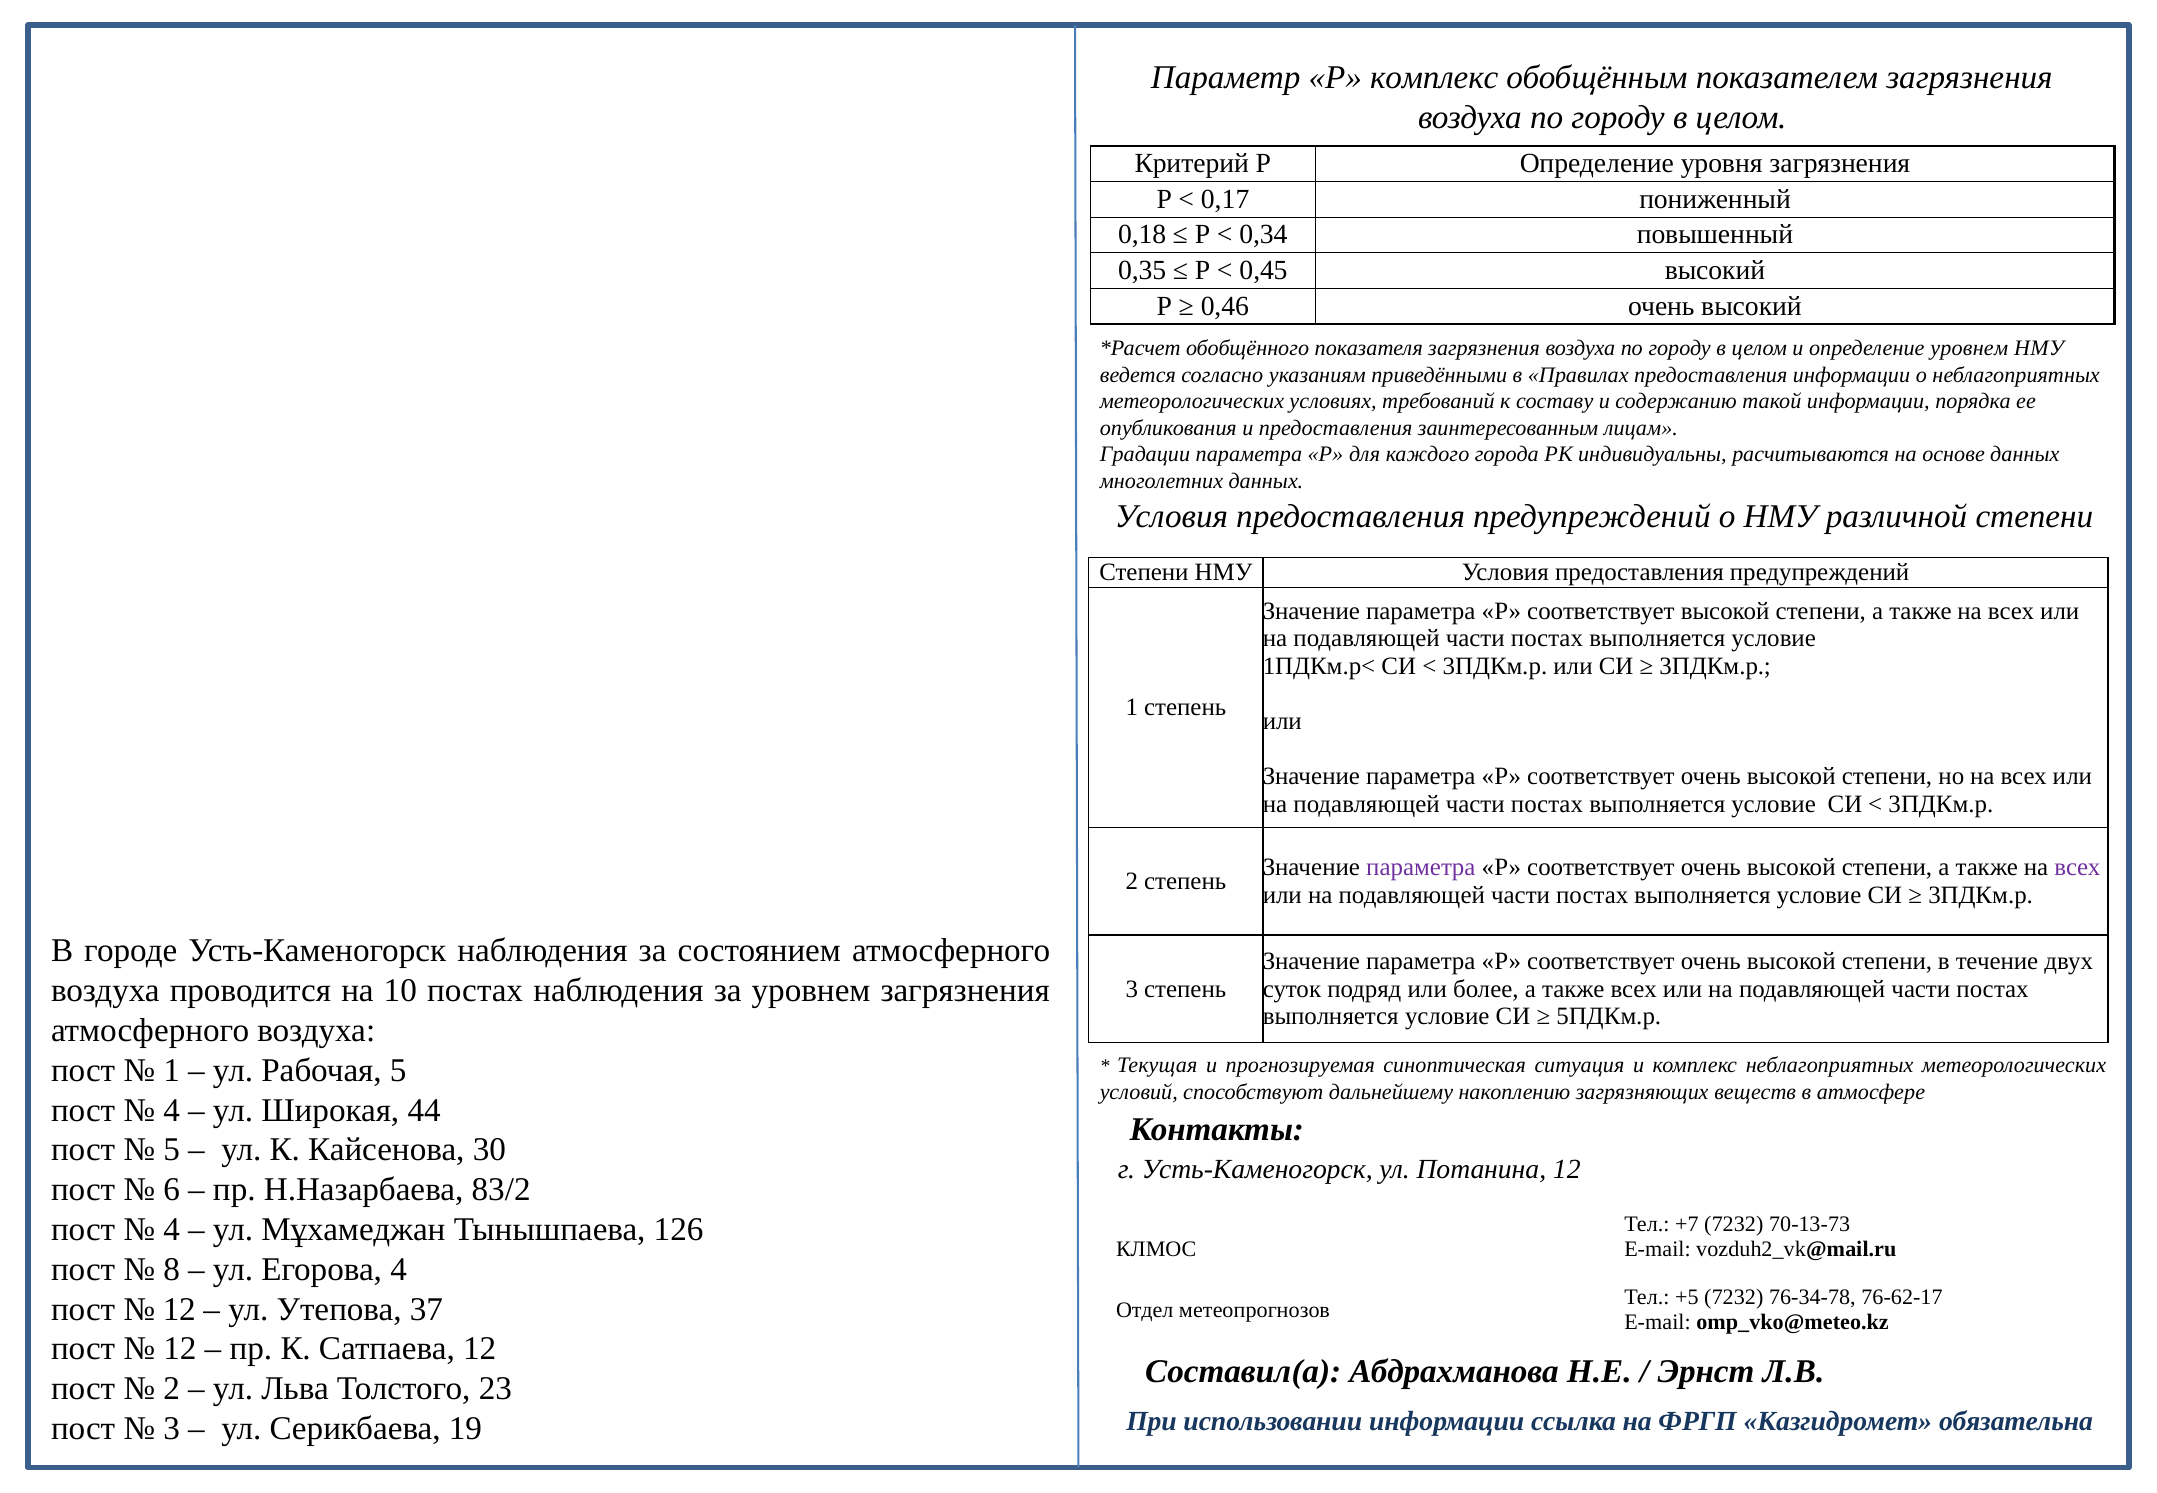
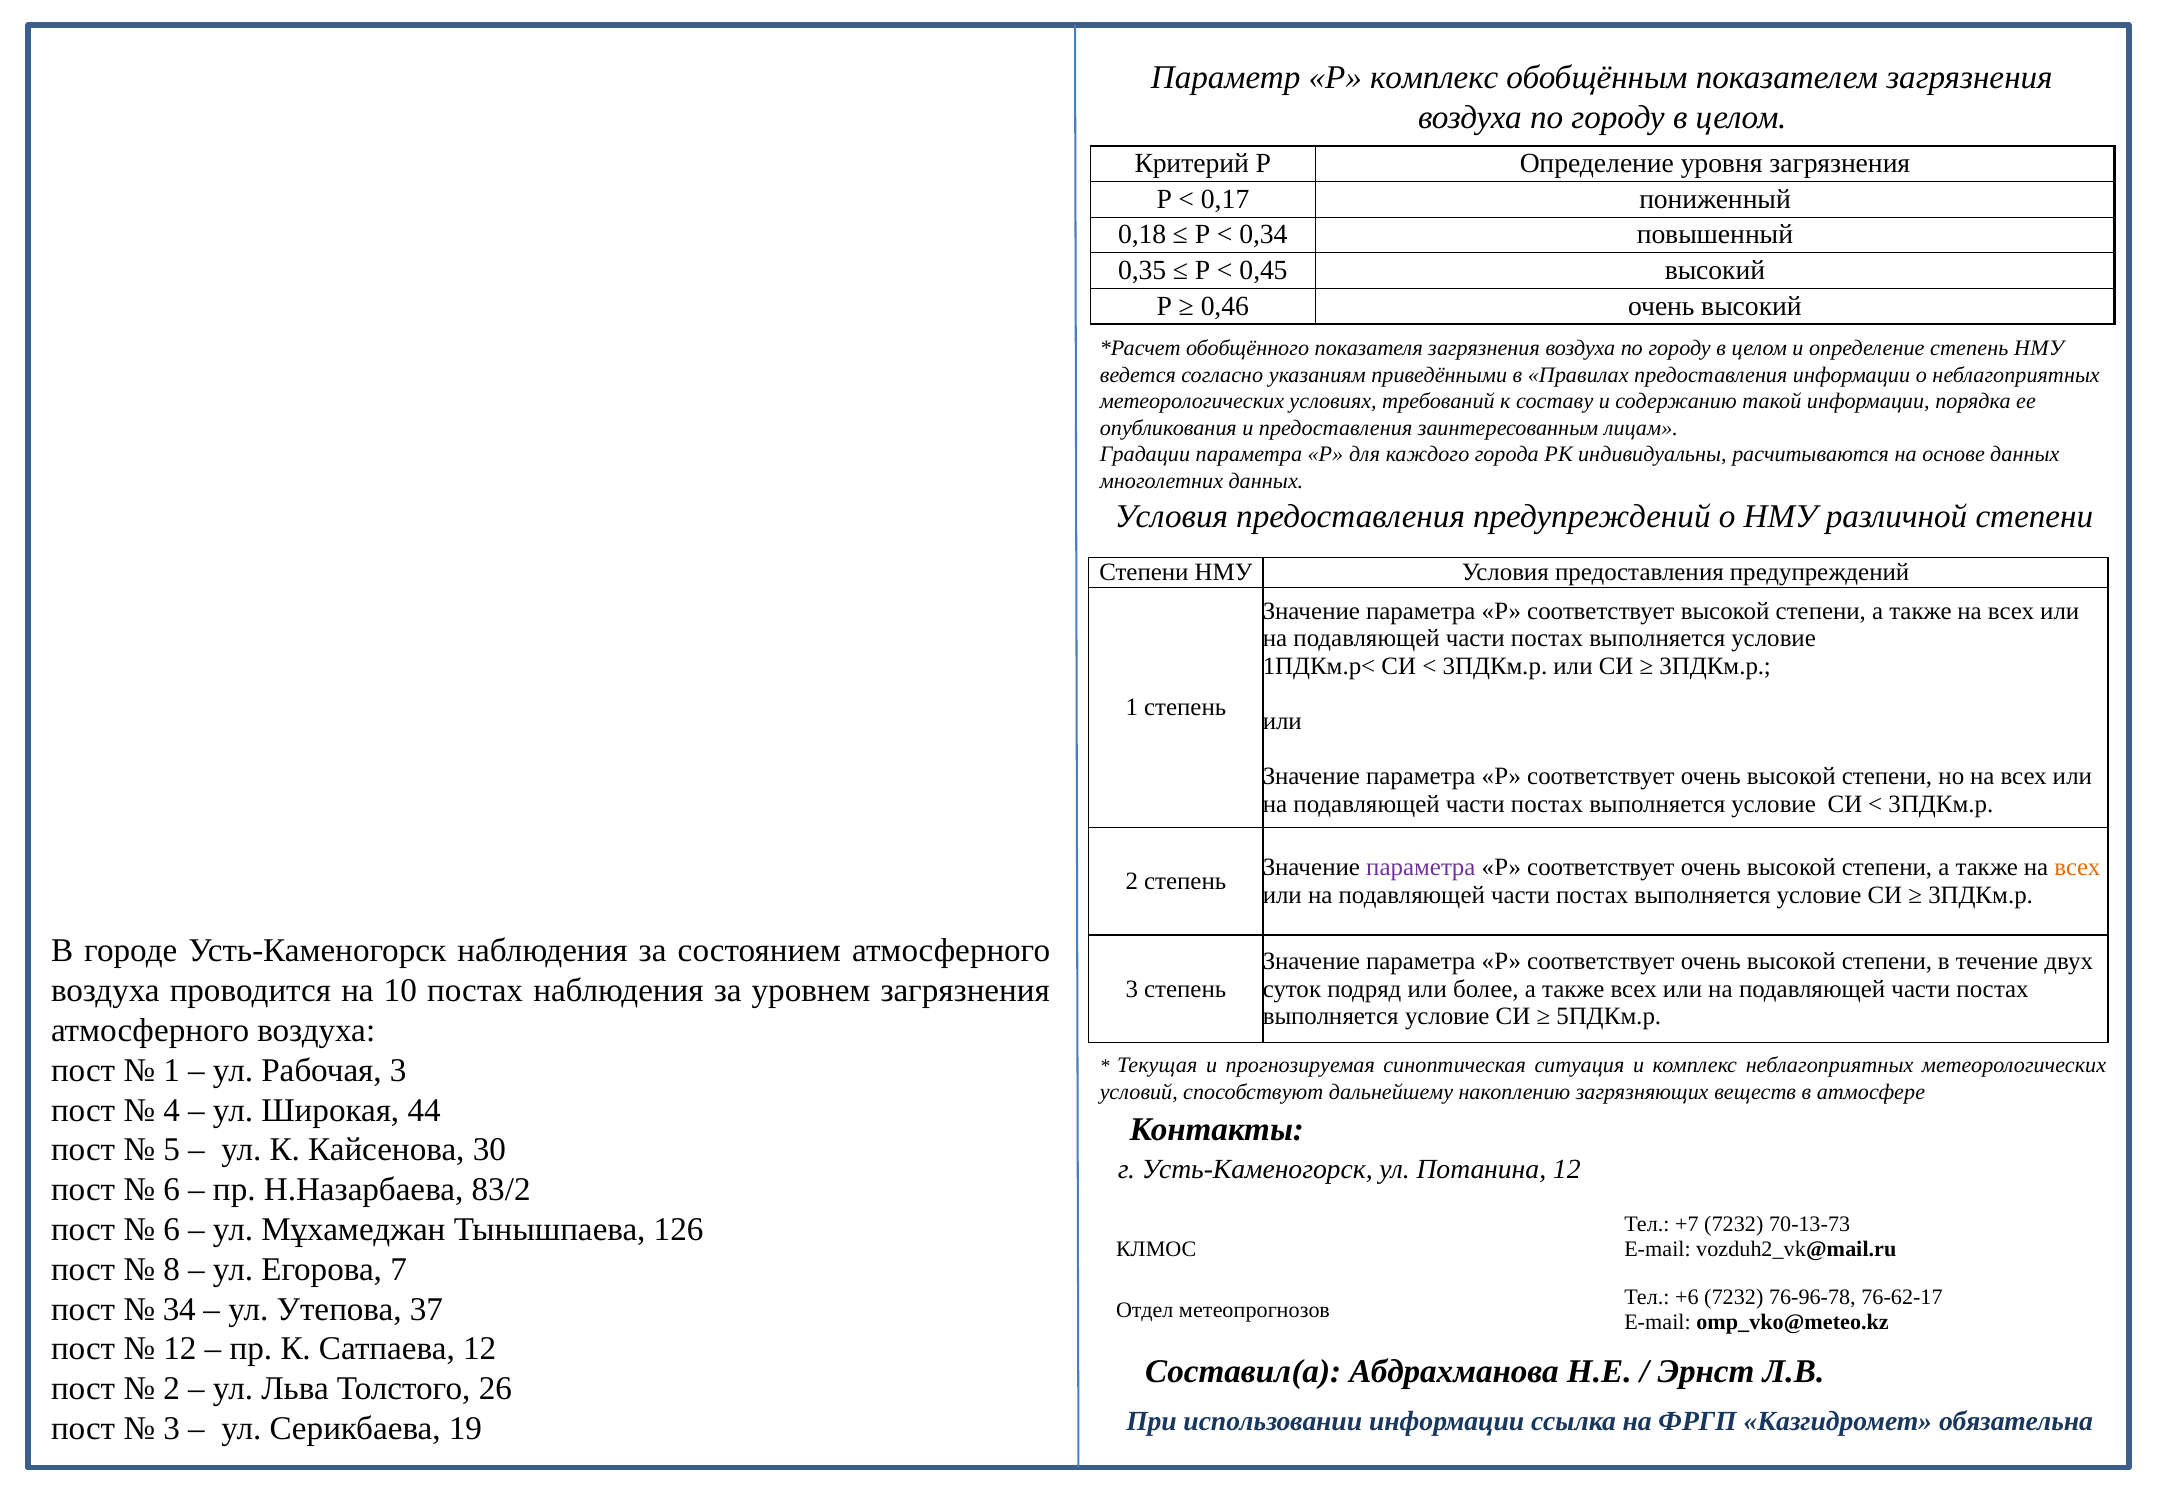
определение уровнем: уровнем -> степень
всех at (2077, 868) colour: purple -> orange
Рабочая 5: 5 -> 3
4 at (172, 1230): 4 -> 6
Егорова 4: 4 -> 7
+5: +5 -> +6
76-34-78: 76-34-78 -> 76-96-78
12 at (179, 1309): 12 -> 34
23: 23 -> 26
